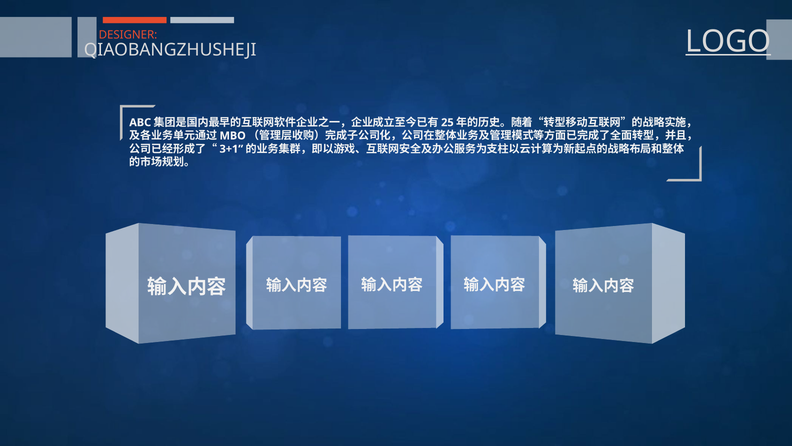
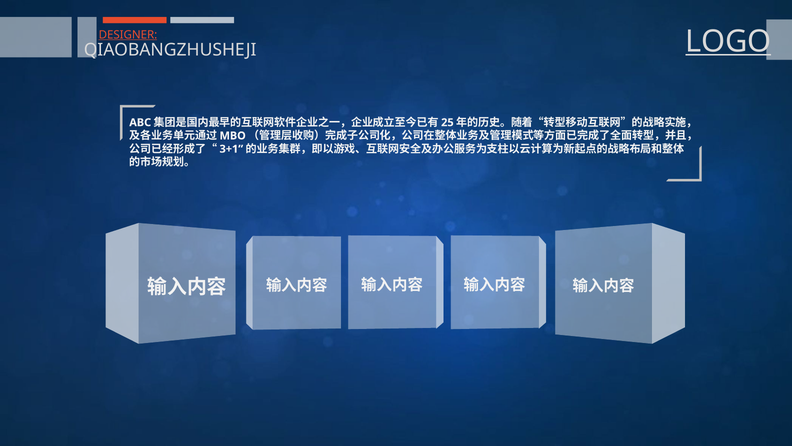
DESIGNER underline: none -> present
